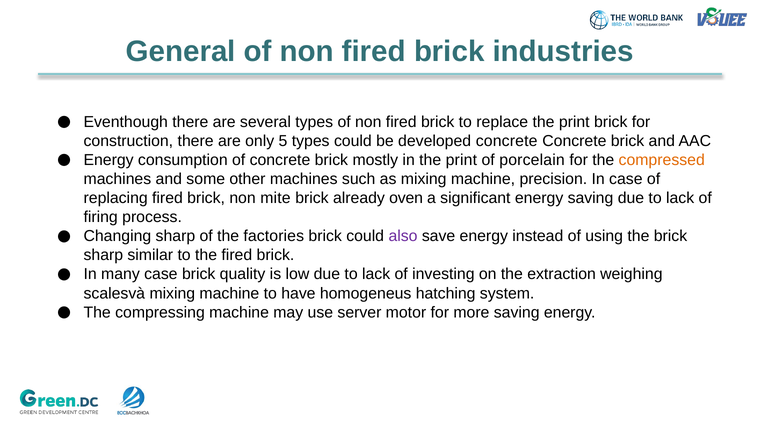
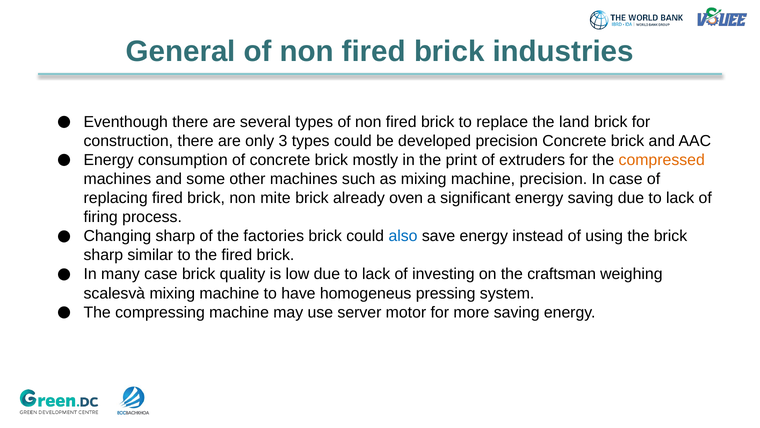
replace the print: print -> land
5: 5 -> 3
developed concrete: concrete -> precision
porcelain: porcelain -> extruders
also colour: purple -> blue
extraction: extraction -> craftsman
hatching: hatching -> pressing
